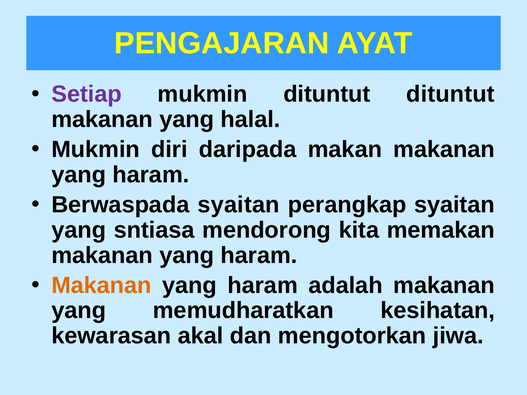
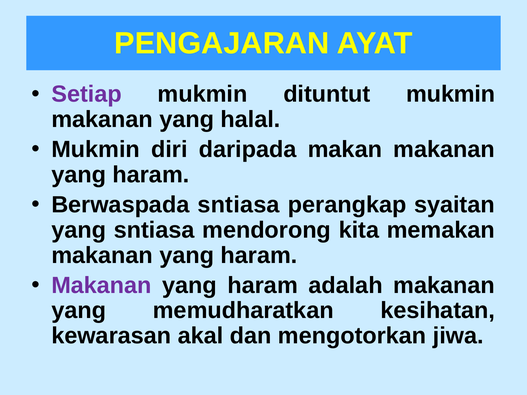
dituntut dituntut: dituntut -> mukmin
Berwaspada syaitan: syaitan -> sntiasa
Makanan at (101, 285) colour: orange -> purple
